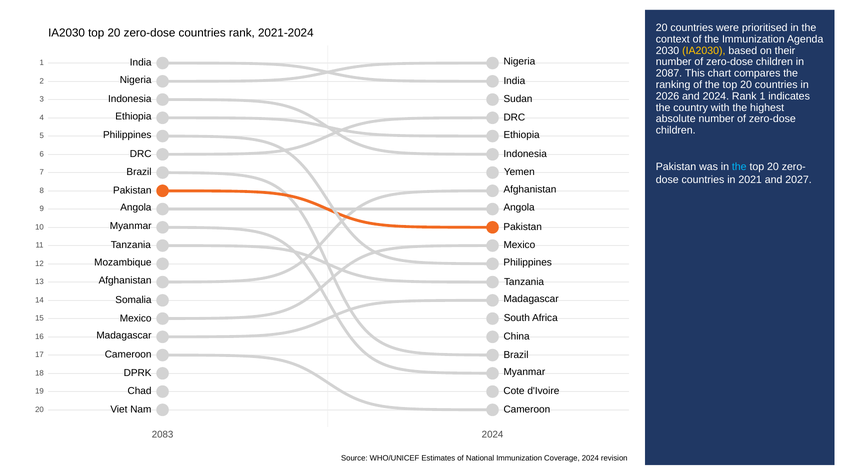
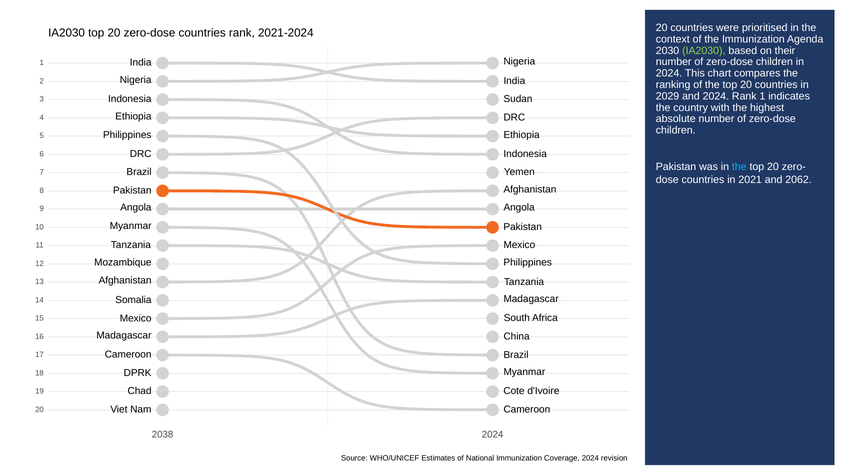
IA2030 at (704, 51) colour: yellow -> light green
2087 at (669, 73): 2087 -> 2024
2026: 2026 -> 2029
2027: 2027 -> 2062
2083: 2083 -> 2038
